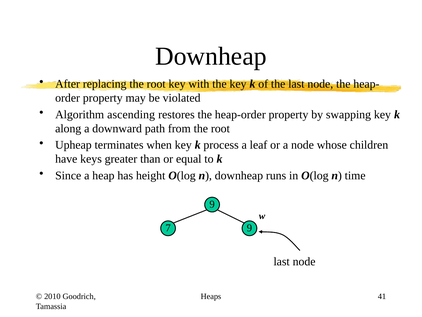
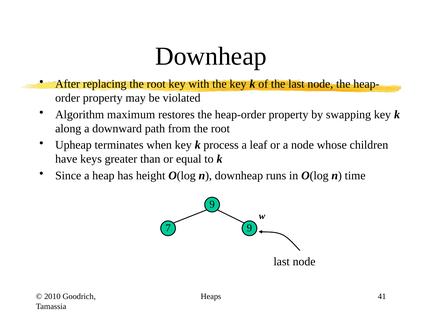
ascending: ascending -> maximum
